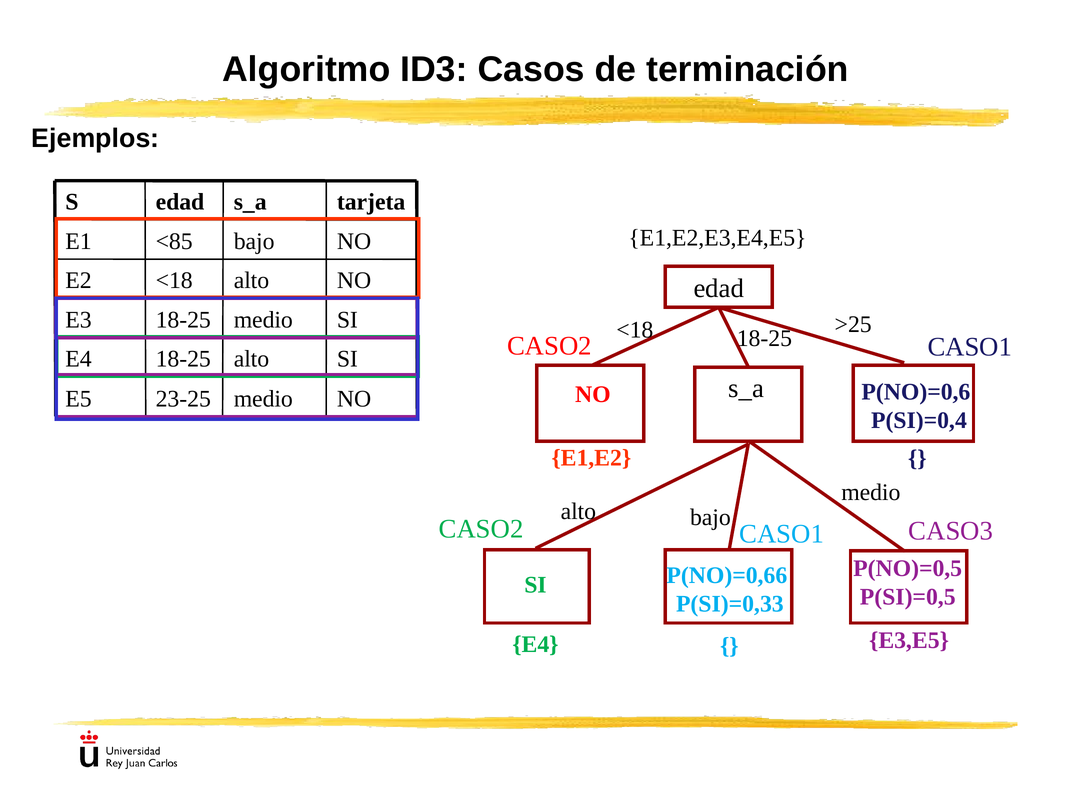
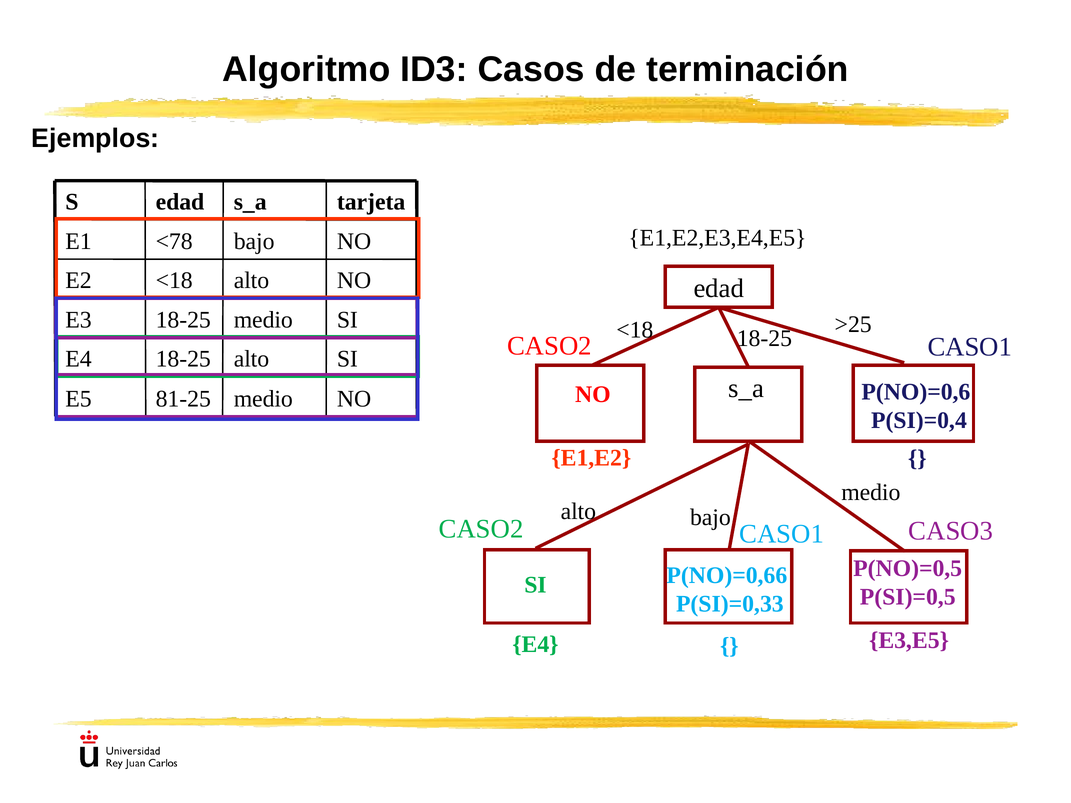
<85: <85 -> <78
23-25: 23-25 -> 81-25
